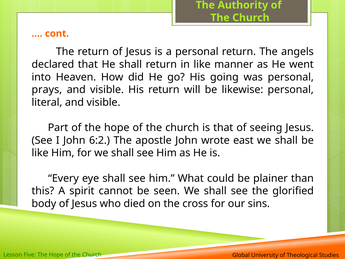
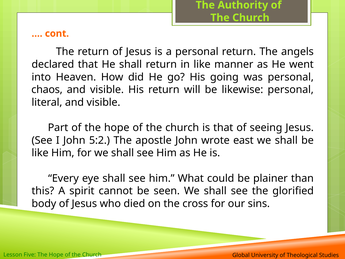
prays: prays -> chaos
6:2: 6:2 -> 5:2
